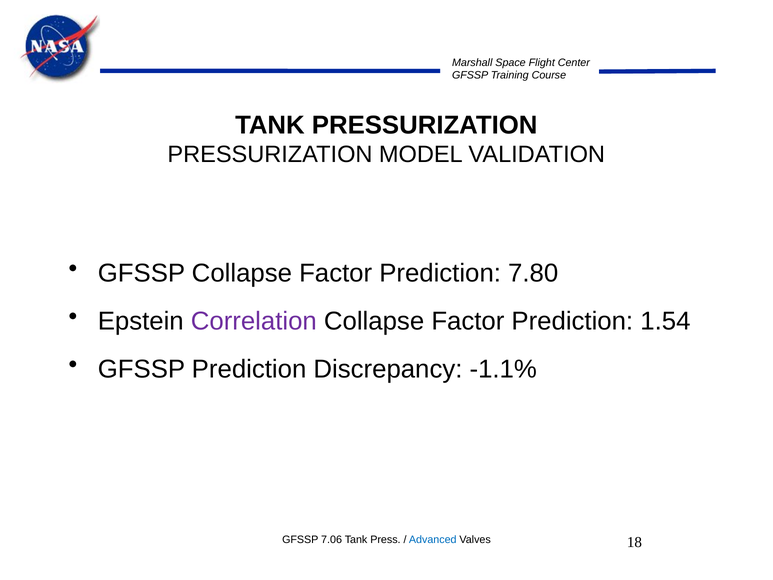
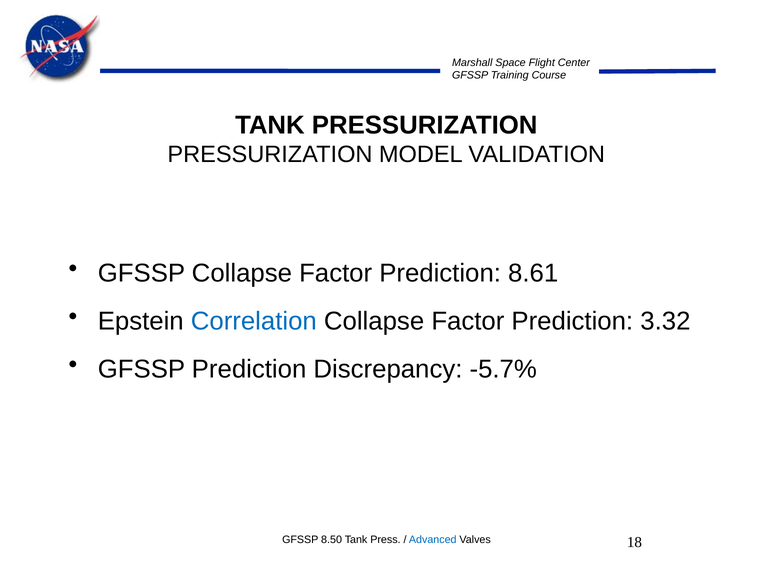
7.80: 7.80 -> 8.61
Correlation colour: purple -> blue
1.54: 1.54 -> 3.32
-1.1%: -1.1% -> -5.7%
7.06: 7.06 -> 8.50
